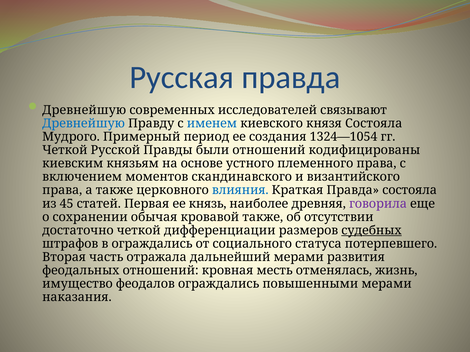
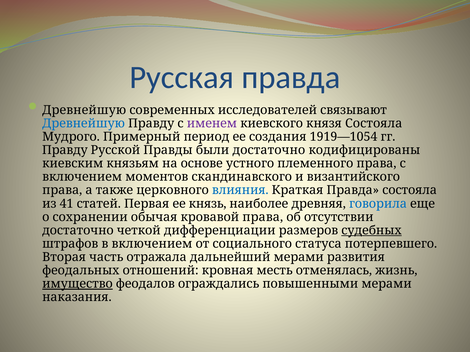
именем colour: blue -> purple
1324—1054: 1324—1054 -> 1919—1054
Четкой at (65, 150): Четкой -> Правду
были отношений: отношений -> достаточно
45: 45 -> 41
говорила colour: purple -> blue
кровавой также: также -> права
в ограждались: ограждались -> включением
имущество underline: none -> present
